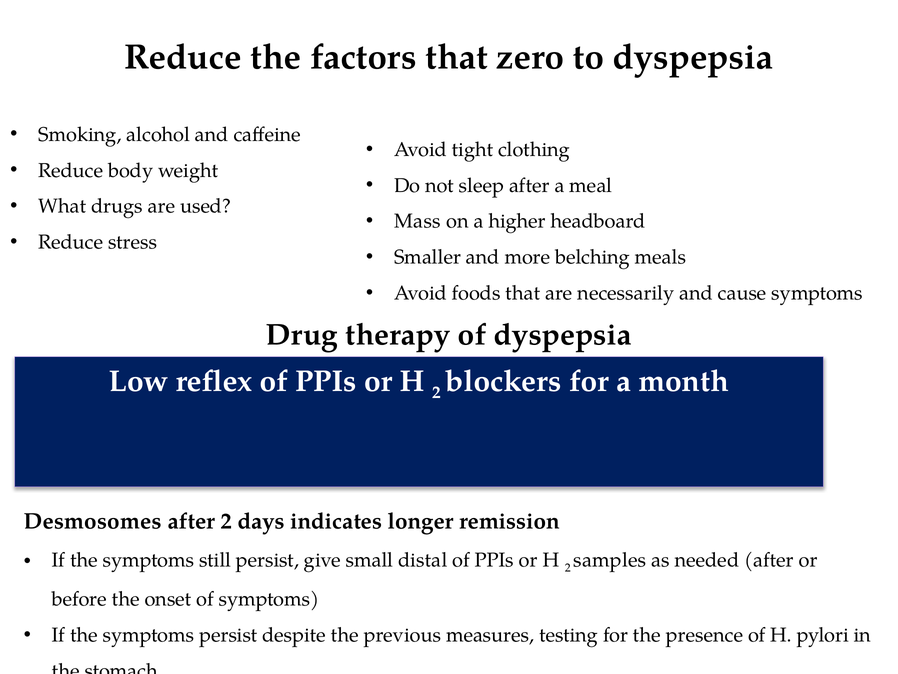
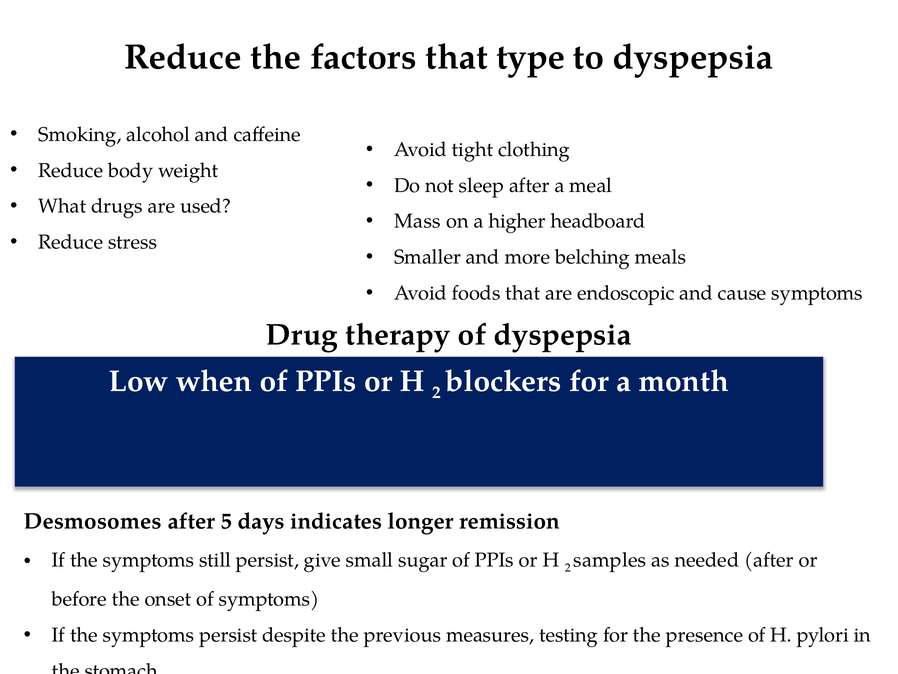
zero: zero -> type
necessarily: necessarily -> endoscopic
reflex: reflex -> when
after 2: 2 -> 5
distal: distal -> sugar
